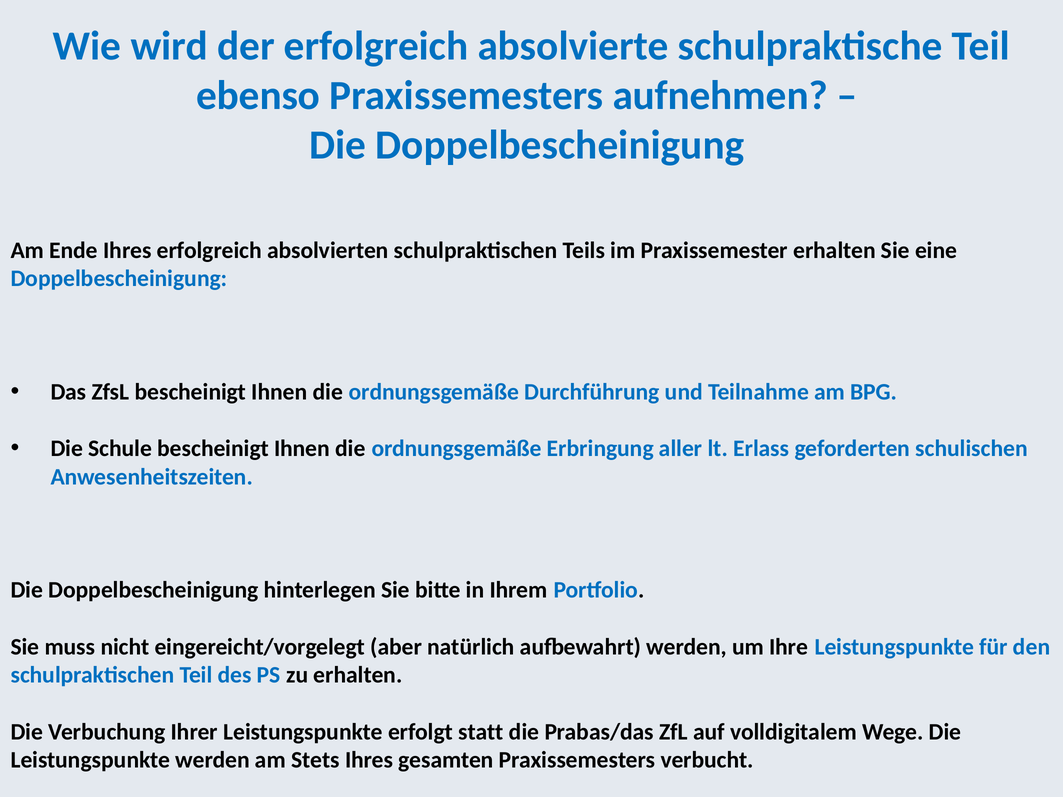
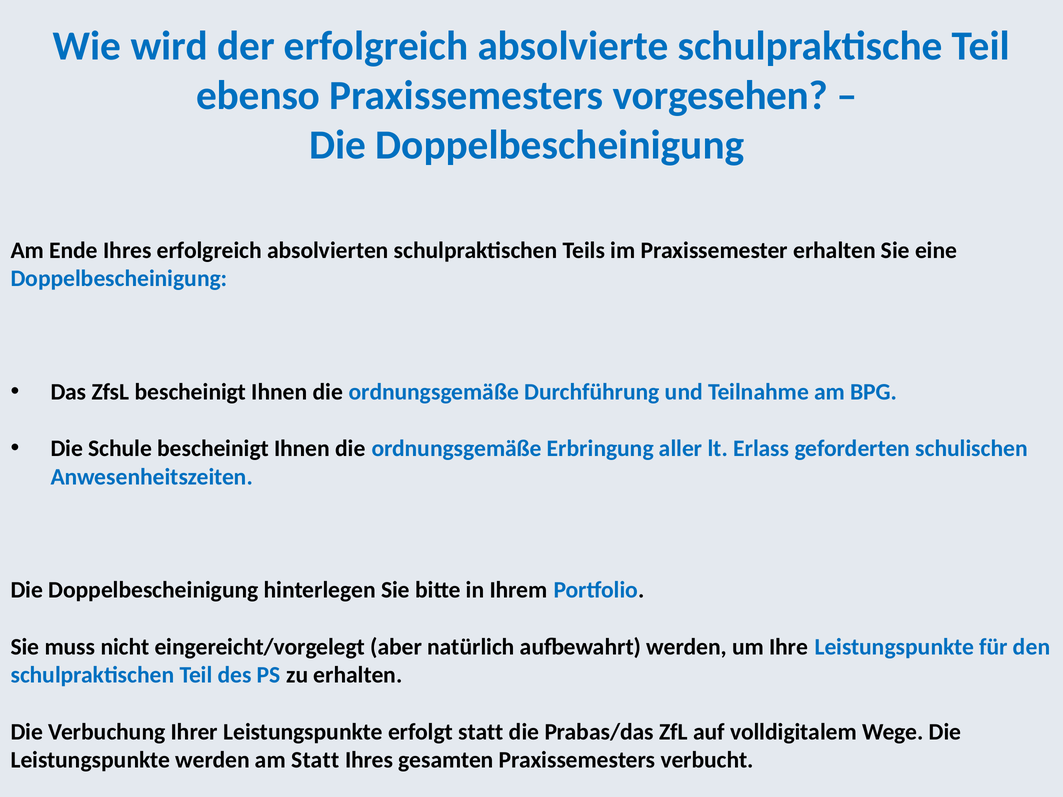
aufnehmen: aufnehmen -> vorgesehen
am Stets: Stets -> Statt
